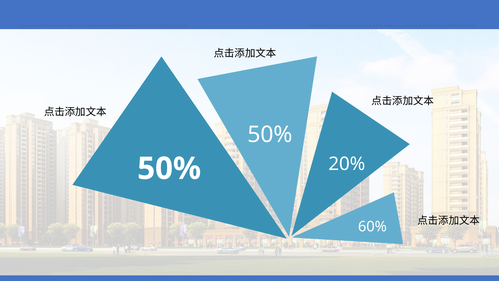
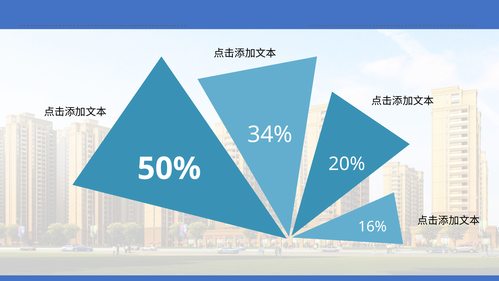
50% at (270, 135): 50% -> 34%
60%: 60% -> 16%
